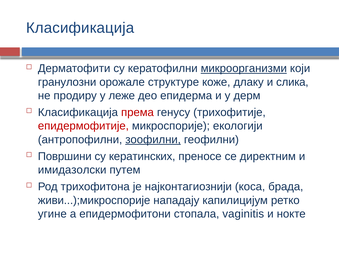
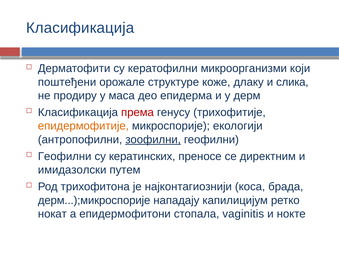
микроорганизми underline: present -> none
гранулозни: гранулозни -> поштеђени
леже: леже -> маса
епидермофитије colour: red -> orange
Површини at (65, 157): Површини -> Геофилни
живи...);микроспорије: живи...);микроспорије -> дерм...);микроспорије
угине: угине -> нокат
